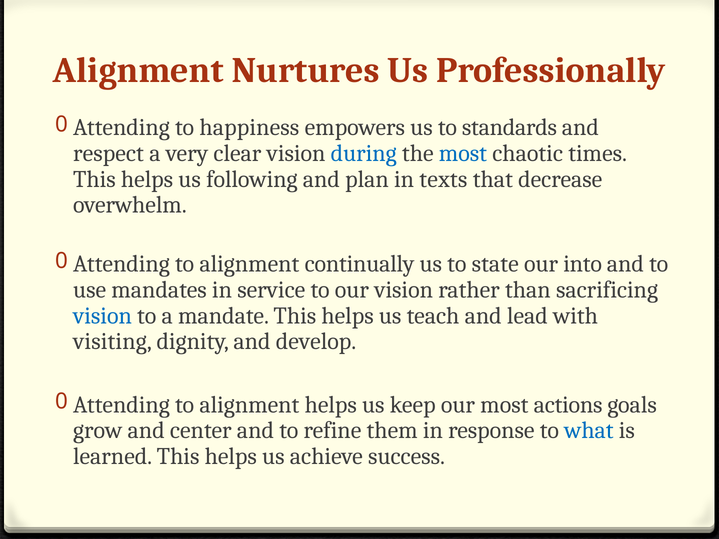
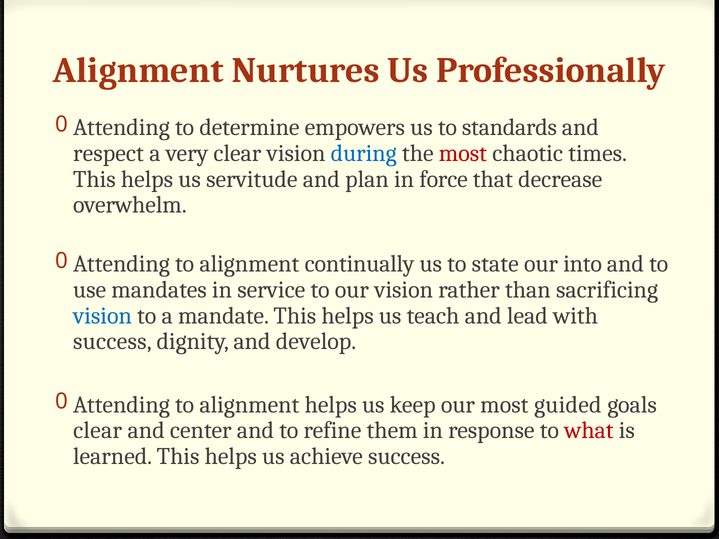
happiness: happiness -> determine
most at (463, 153) colour: blue -> red
following: following -> servitude
texts: texts -> force
visiting at (112, 342): visiting -> success
actions: actions -> guided
grow at (98, 431): grow -> clear
what colour: blue -> red
